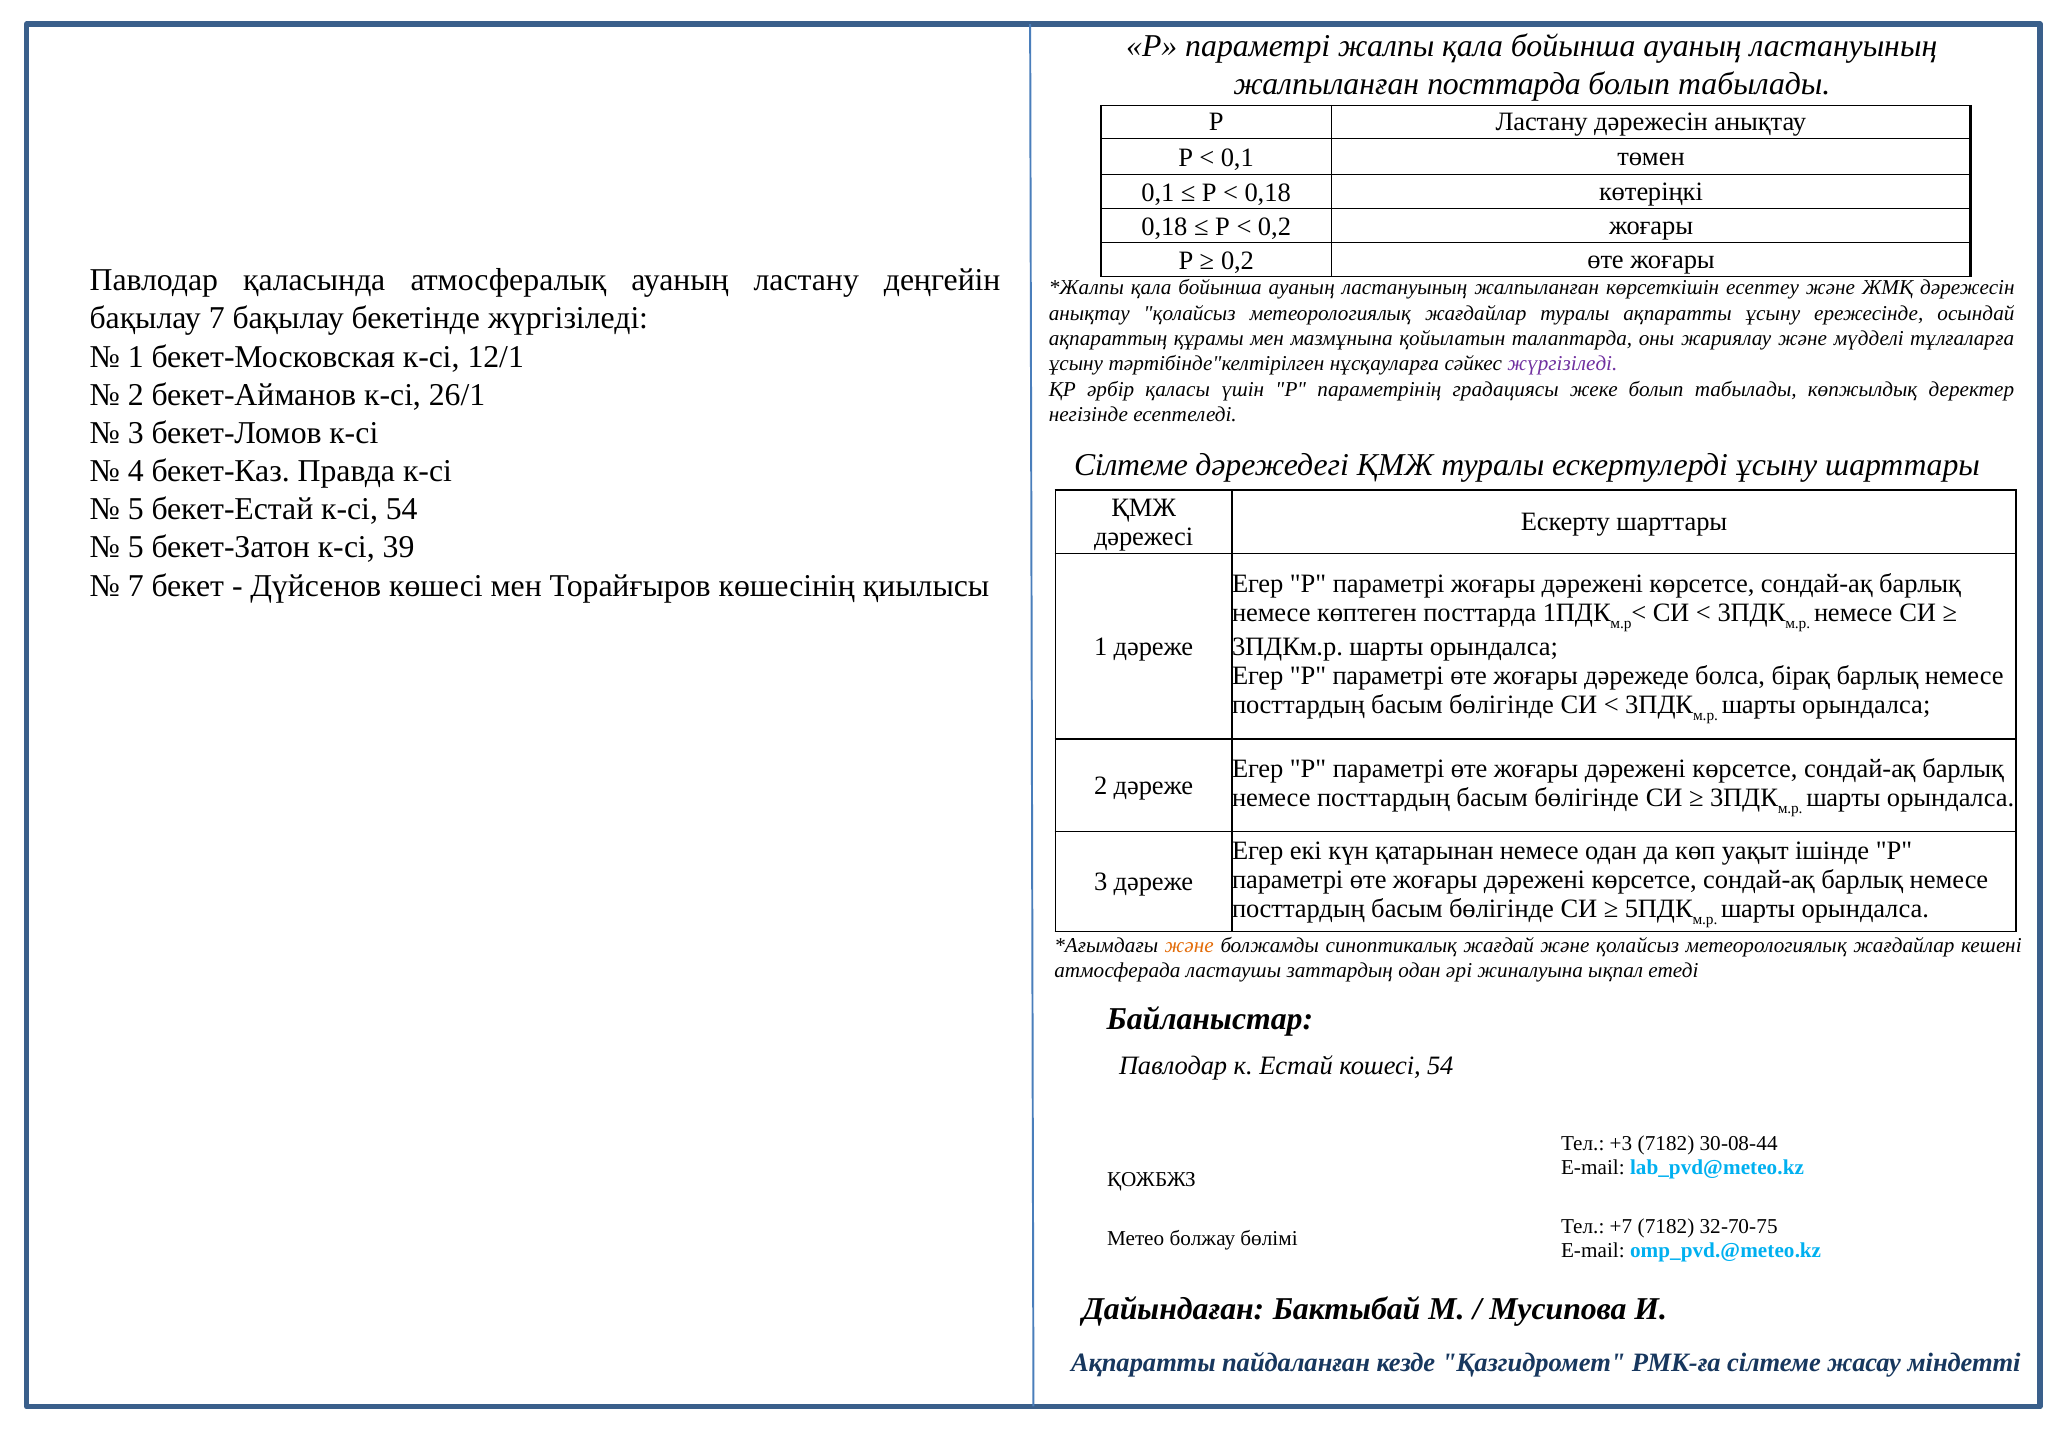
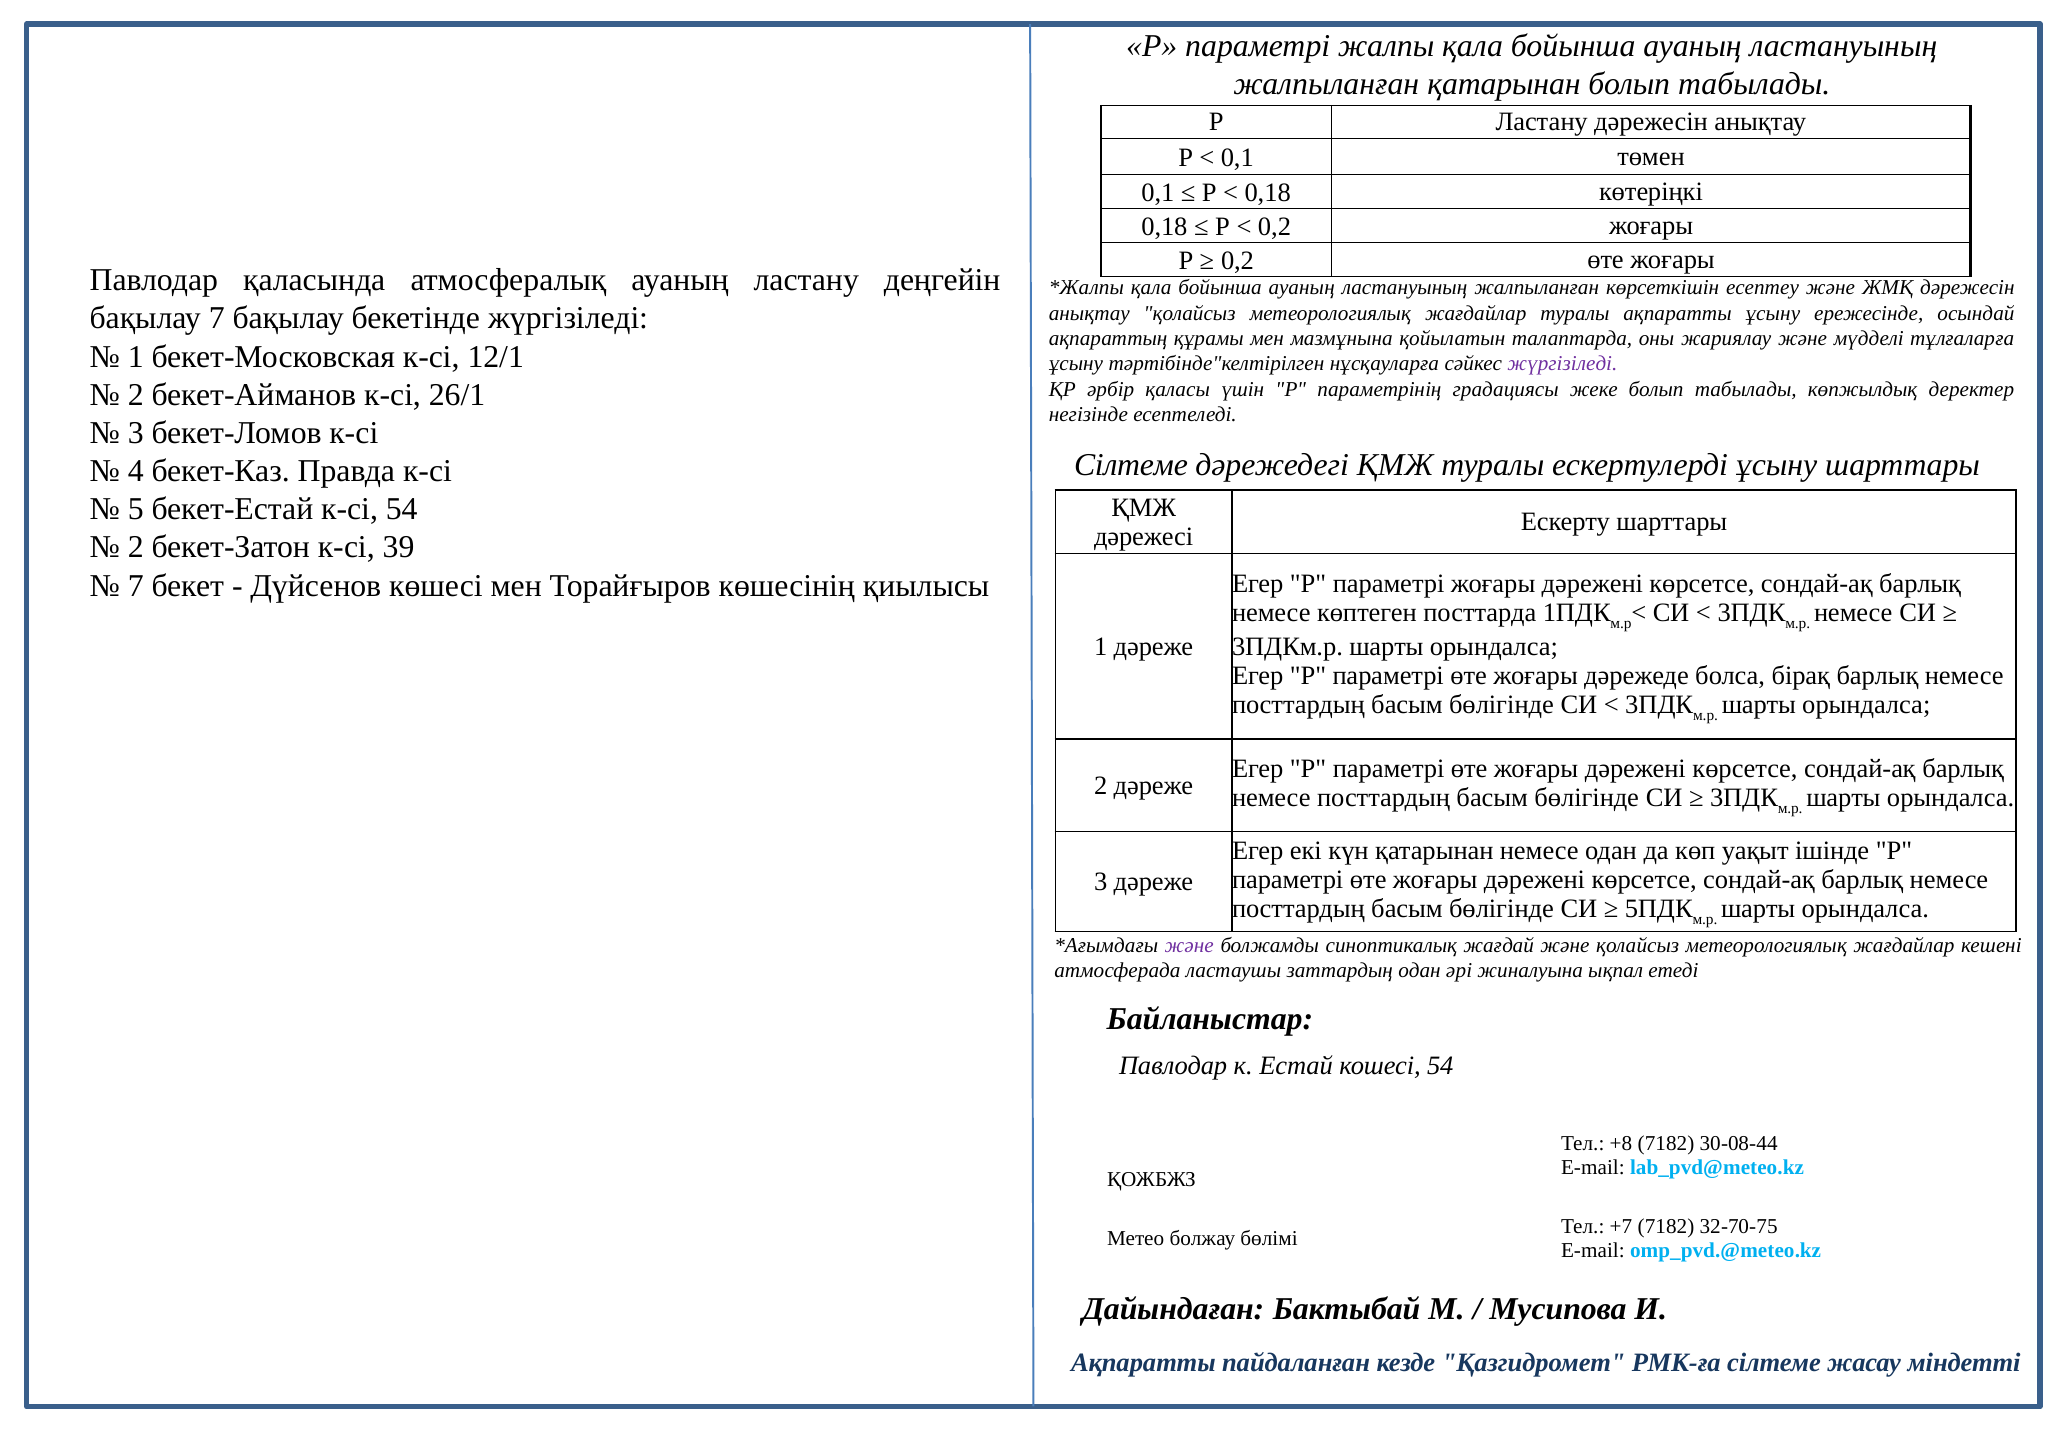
жалпыланған посттарда: посттарда -> қатарынан
5 at (136, 547): 5 -> 2
және at (1189, 945) colour: orange -> purple
+3: +3 -> +8
